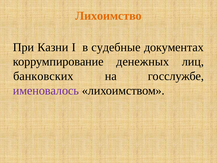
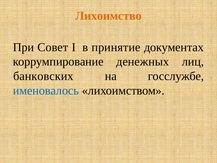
Казни: Казни -> Совет
судебные: судебные -> принятие
именовалось colour: purple -> blue
